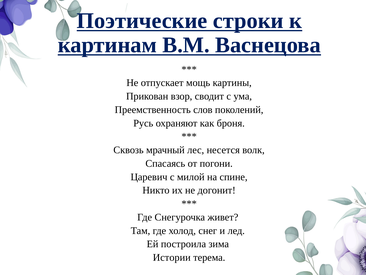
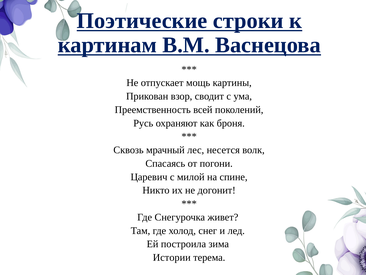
слов: слов -> всей
